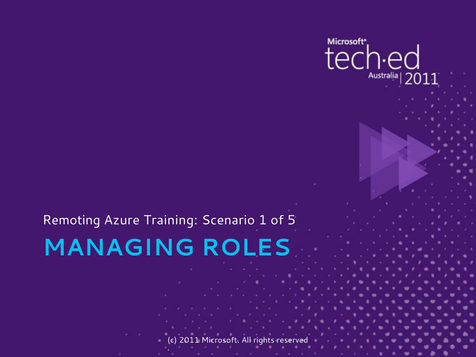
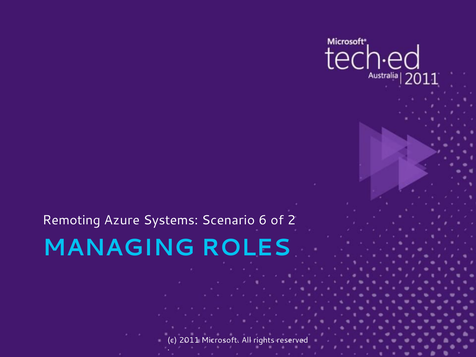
Training: Training -> Systems
1: 1 -> 6
5: 5 -> 2
